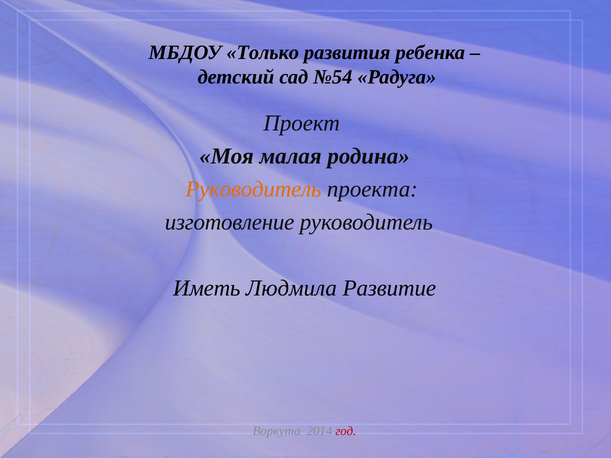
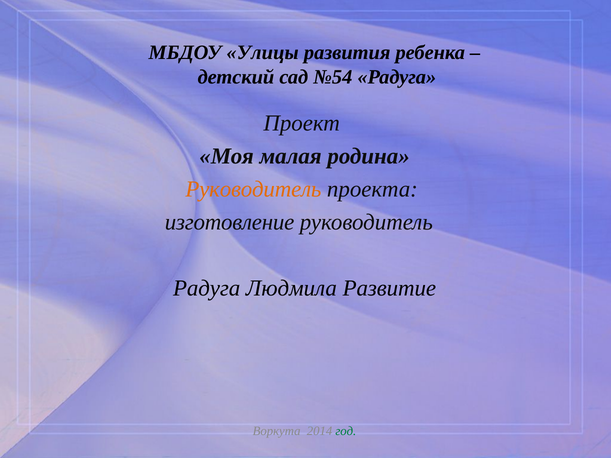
Только: Только -> Улицы
Иметь at (207, 288): Иметь -> Радуга
год colour: red -> green
